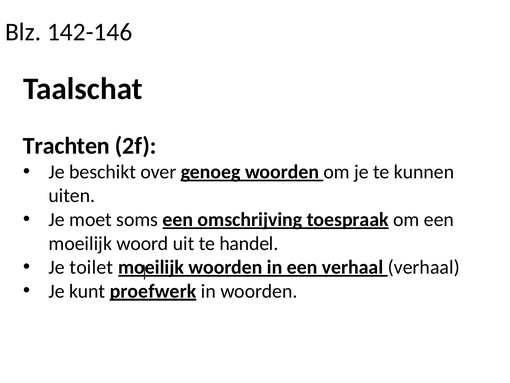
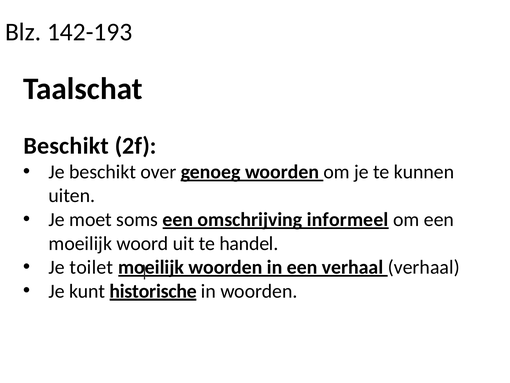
142-146: 142-146 -> 142-193
Trachten at (66, 146): Trachten -> Beschikt
toespraak: toespraak -> informeel
proefwerk: proefwerk -> historische
